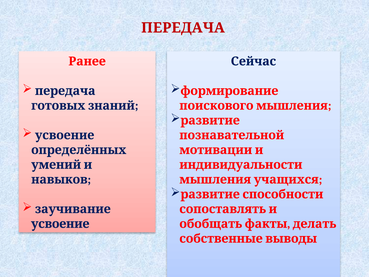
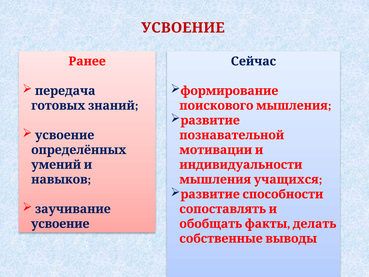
ПЕРЕДАЧА at (183, 28): ПЕРЕДАЧА -> УСВОЕНИЕ
